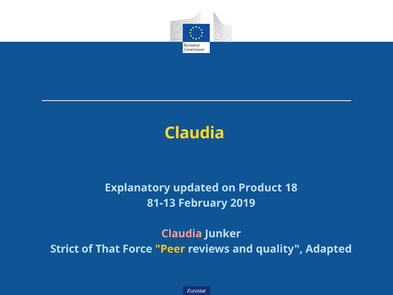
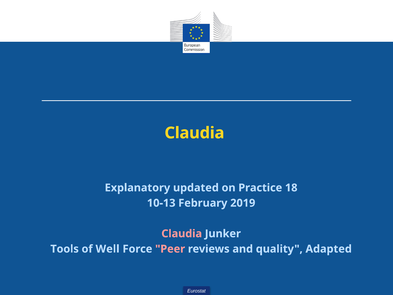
Product: Product -> Practice
81-13: 81-13 -> 10-13
Strict: Strict -> Tools
That: That -> Well
Peer colour: yellow -> pink
